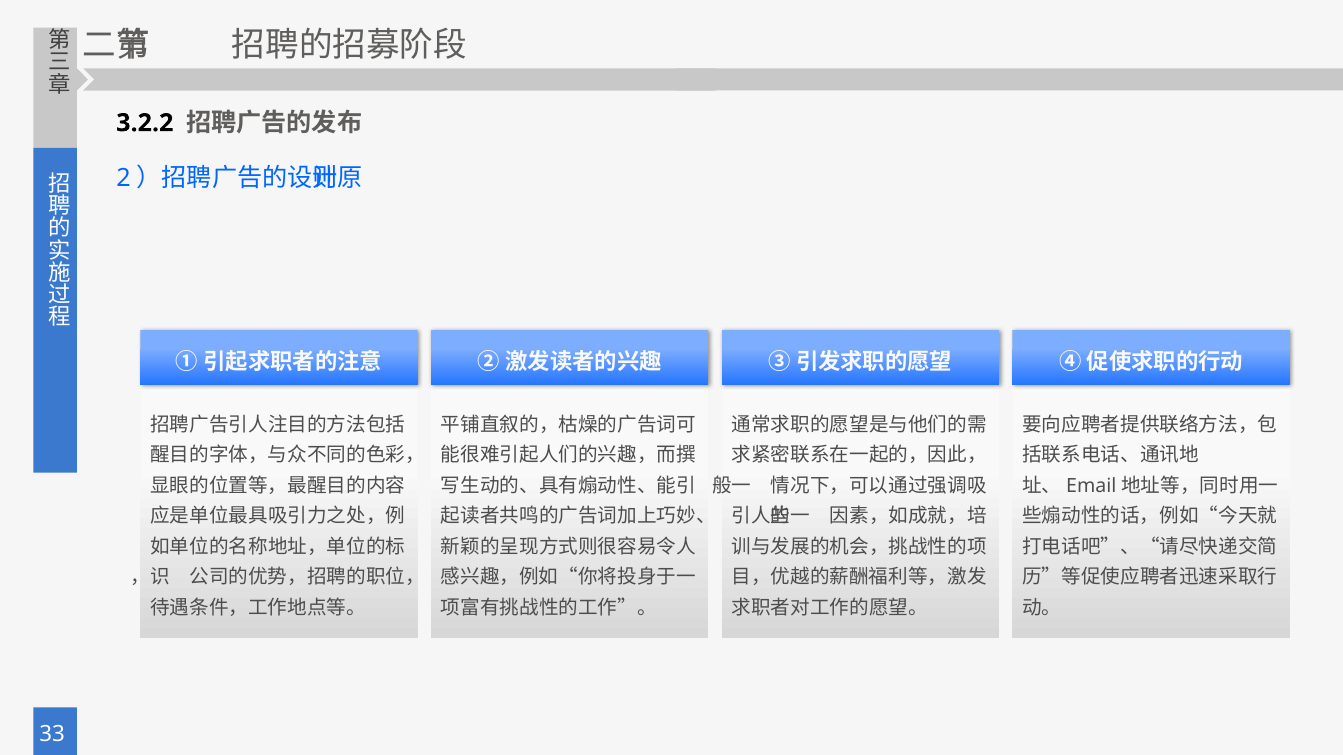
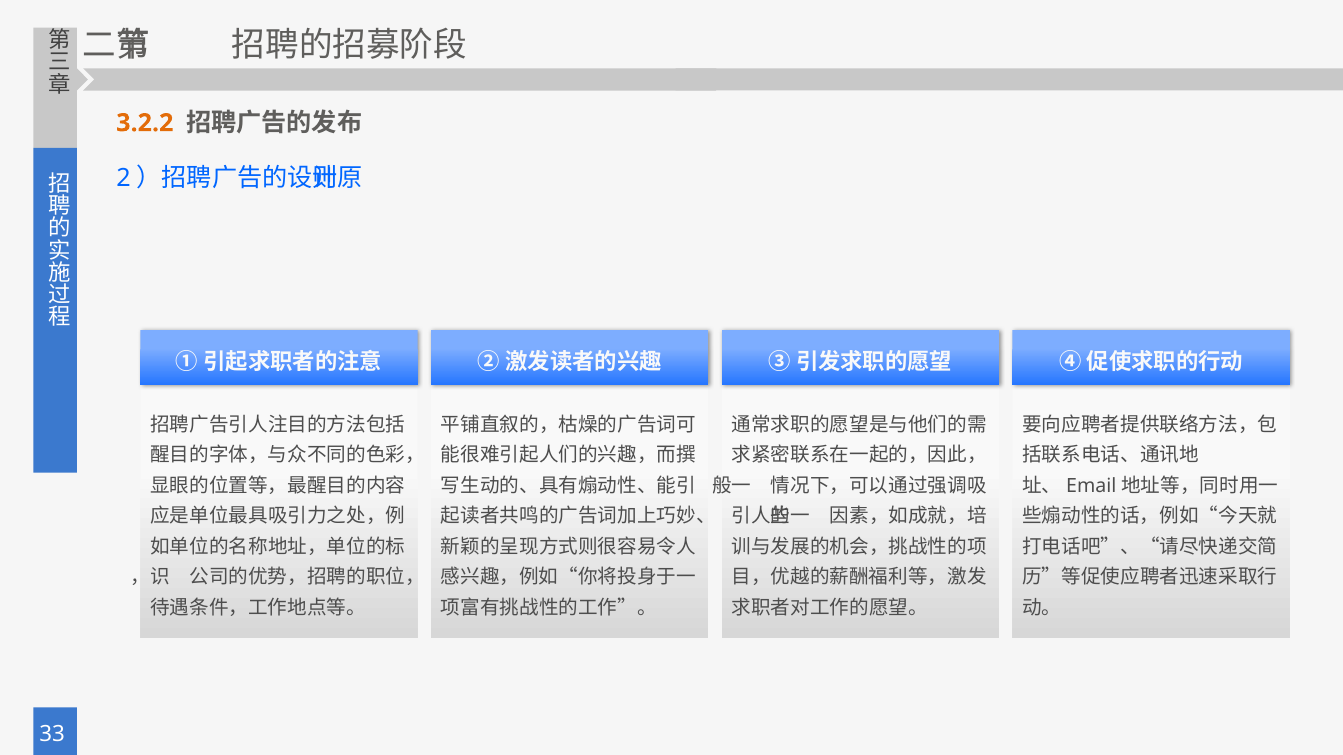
3.2.2 colour: black -> orange
